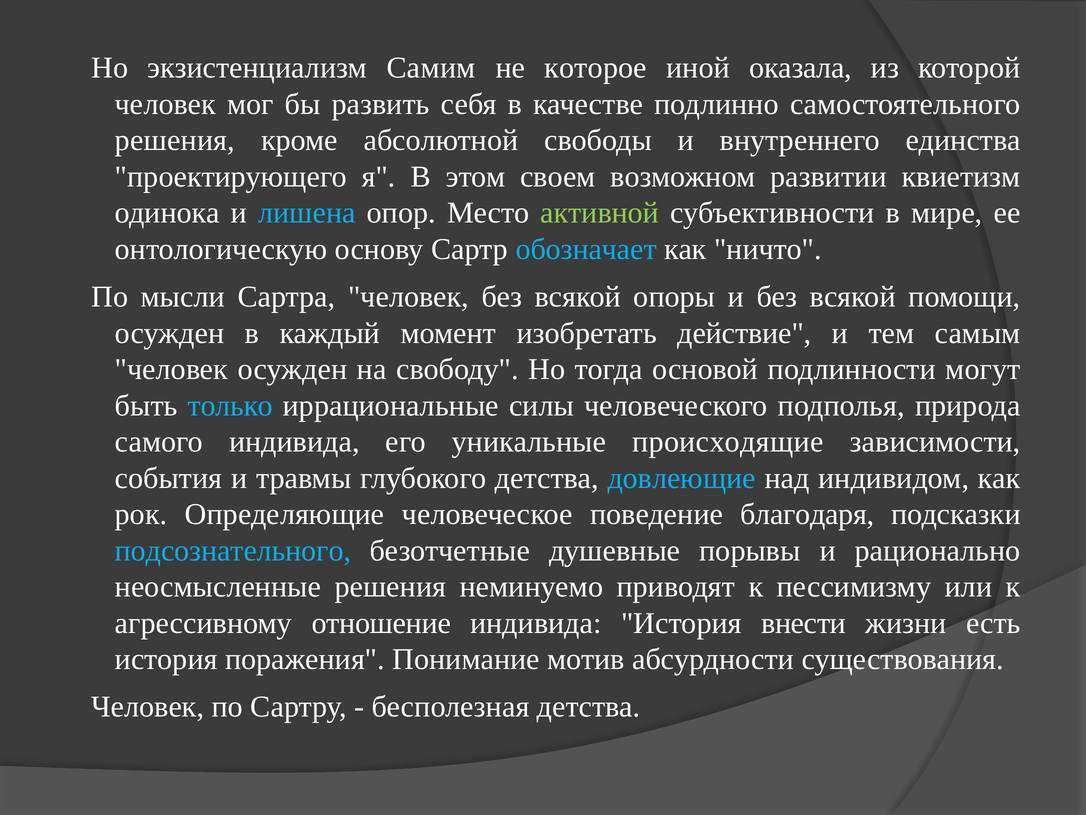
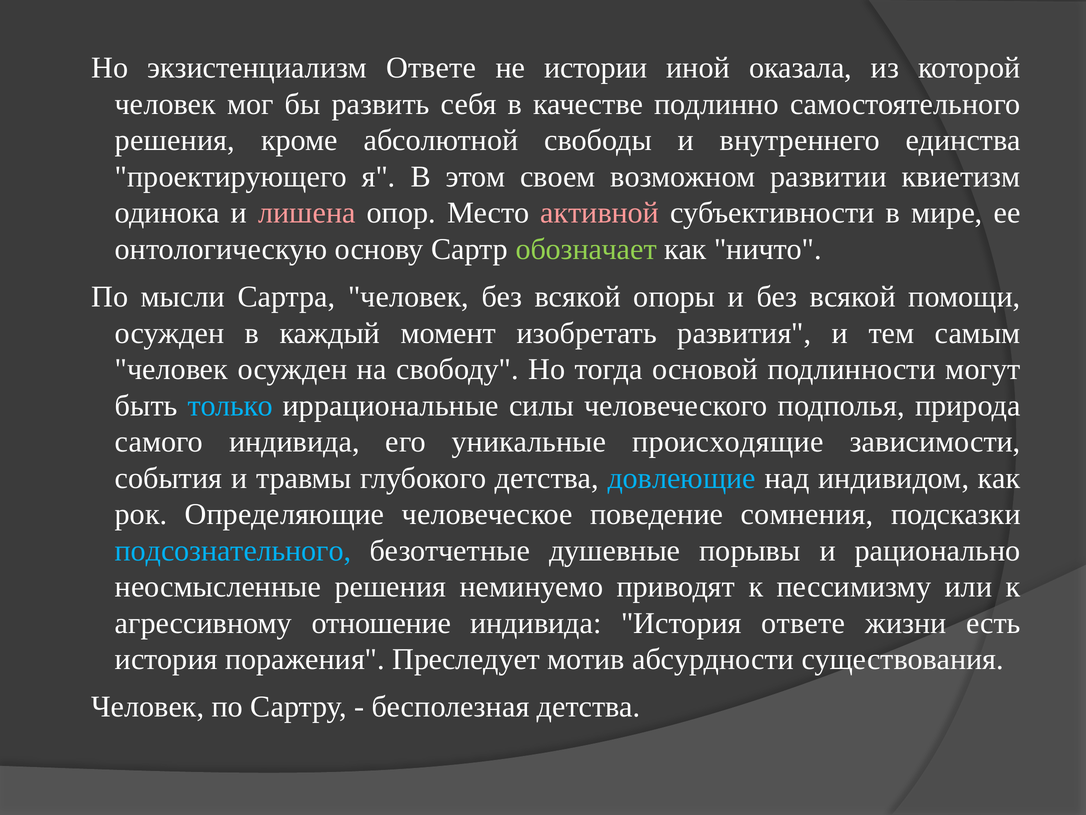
экзистенциализм Самим: Самим -> Ответе
которое: которое -> истории
лишена colour: light blue -> pink
активной colour: light green -> pink
обозначает colour: light blue -> light green
действие: действие -> развития
благодаря: благодаря -> сомнения
История внести: внести -> ответе
Понимание: Понимание -> Преследует
